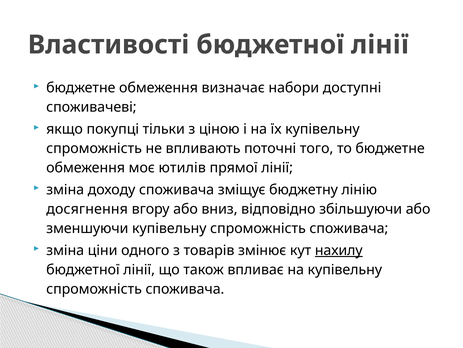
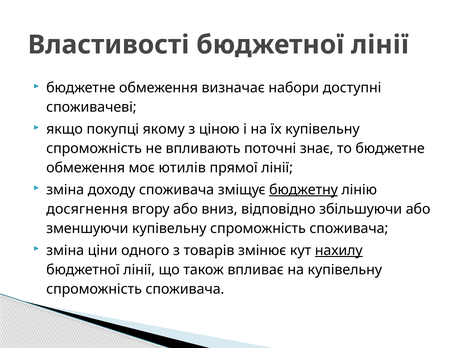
тільки: тільки -> якому
того: того -> знає
бюджетну underline: none -> present
